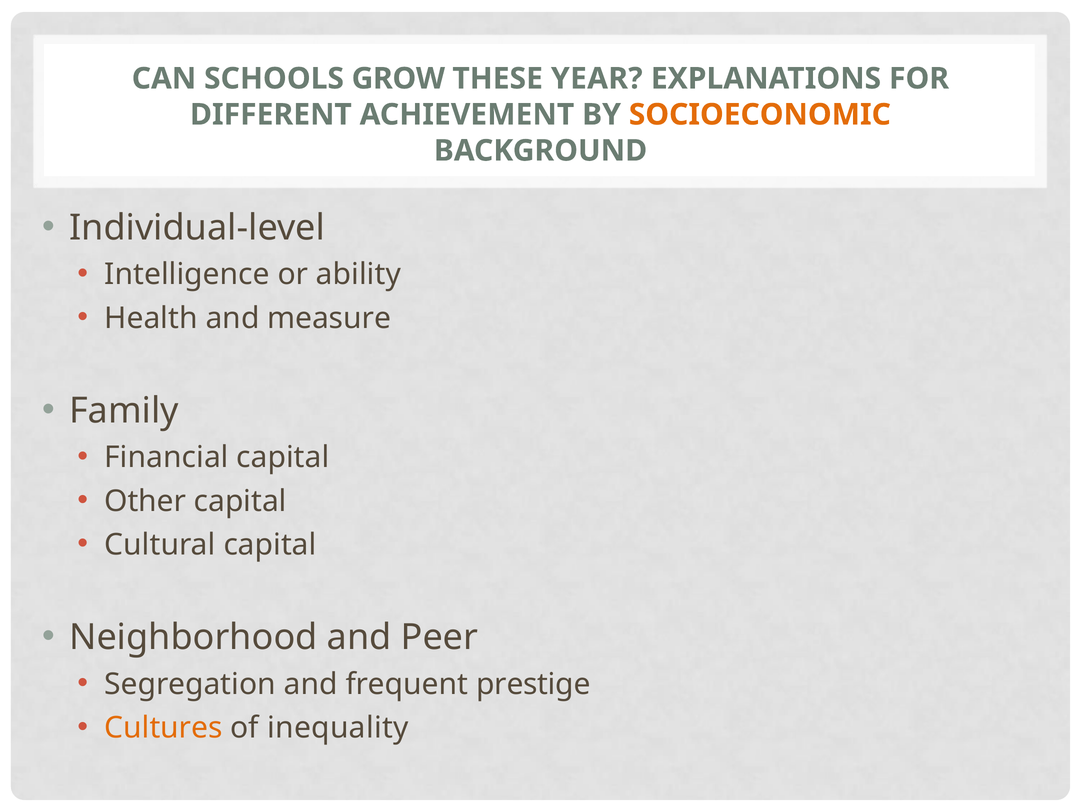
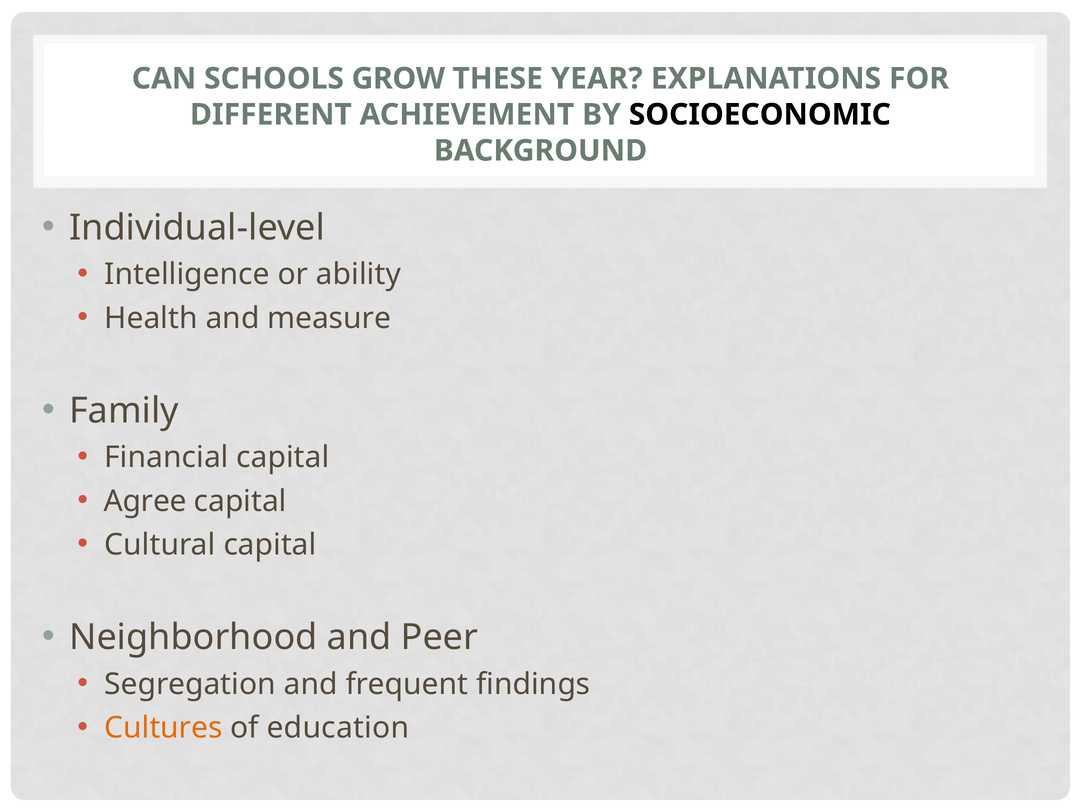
SOCIOECONOMIC colour: orange -> black
Other: Other -> Agree
prestige: prestige -> findings
inequality: inequality -> education
